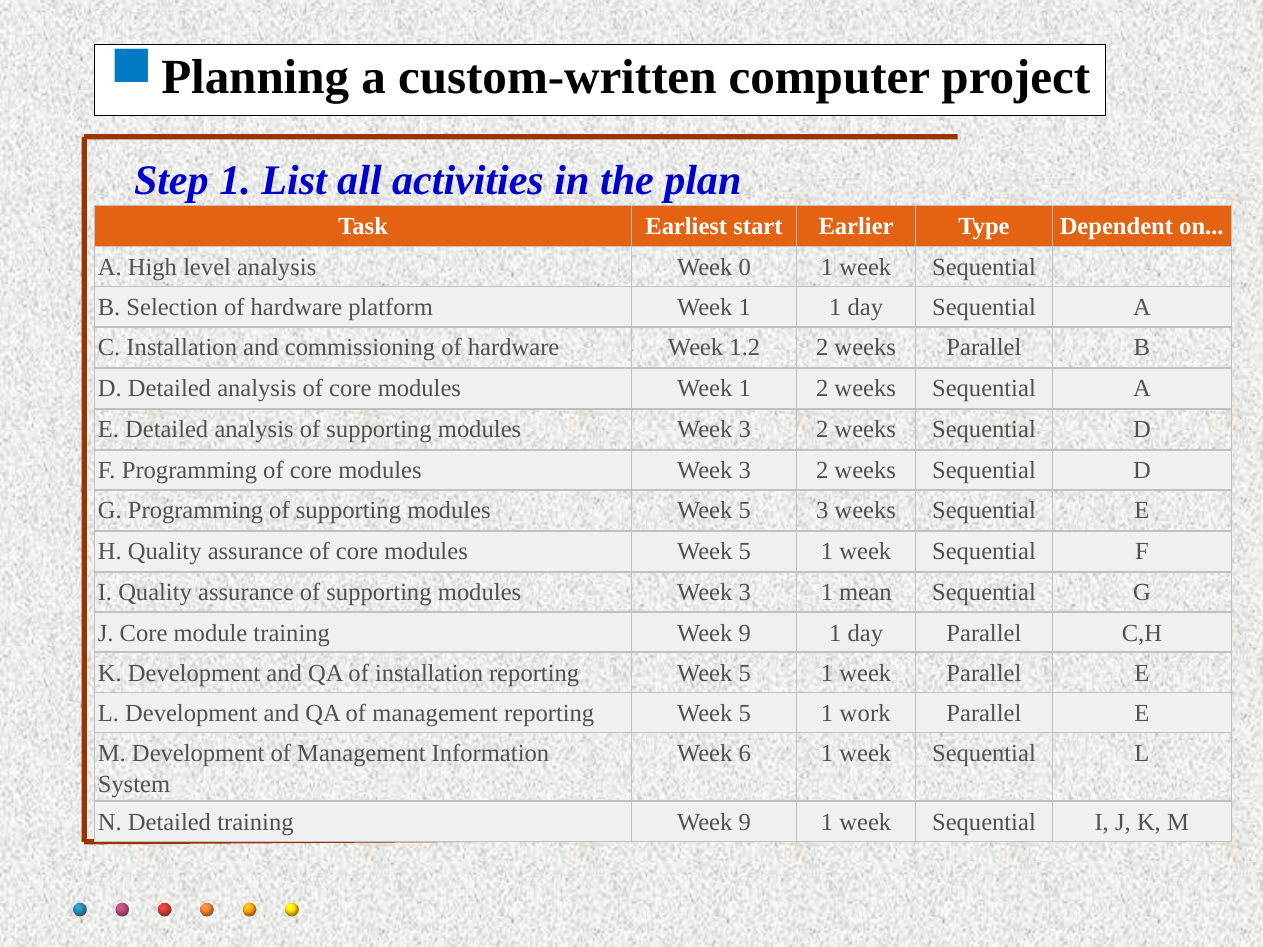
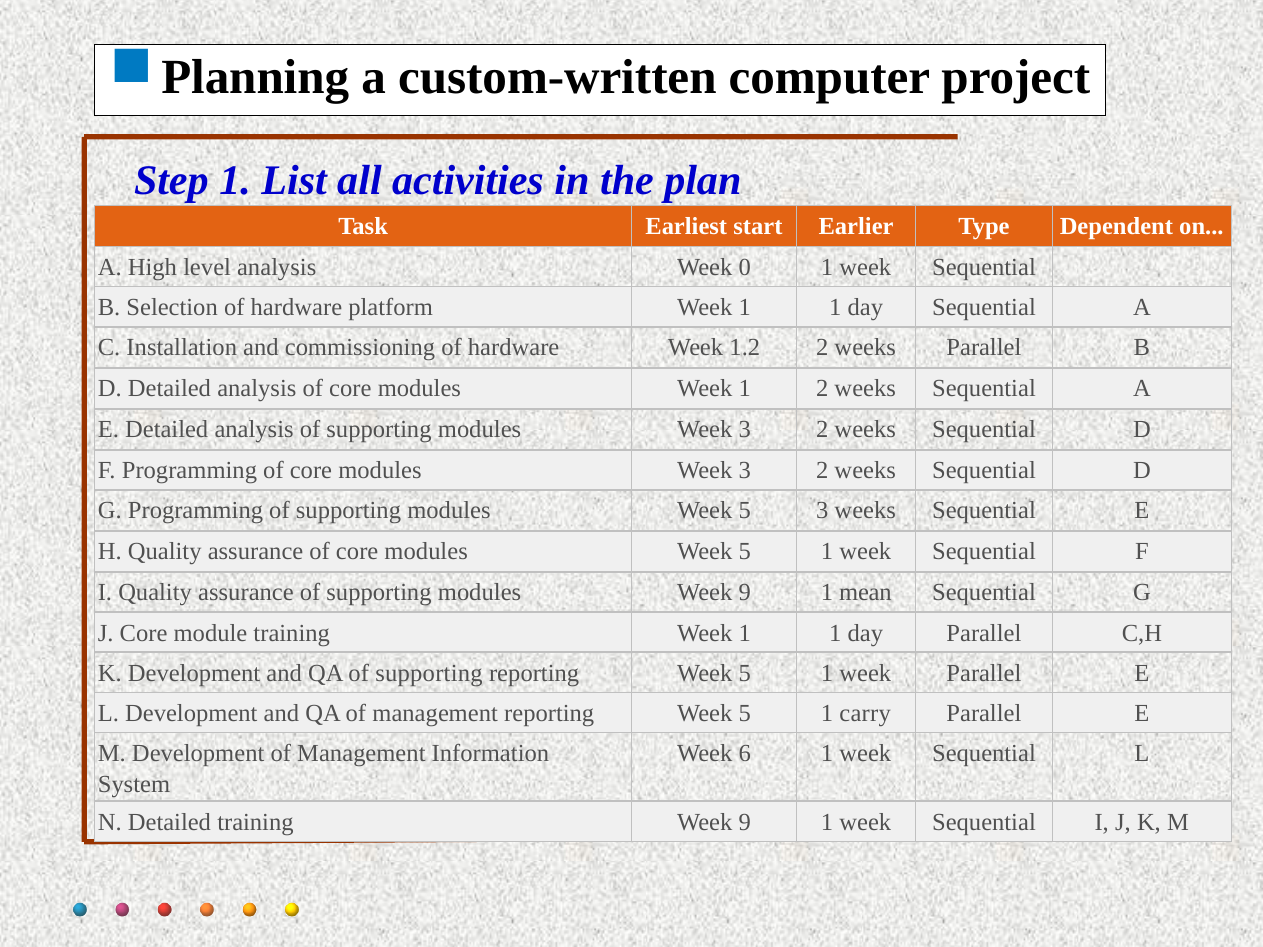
3 at (745, 593): 3 -> 9
module training Week 9: 9 -> 1
QA of installation: installation -> supporting
work: work -> carry
